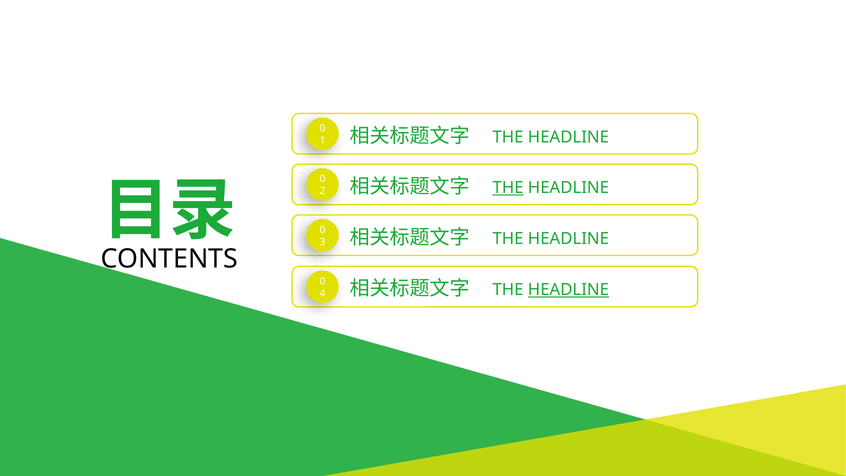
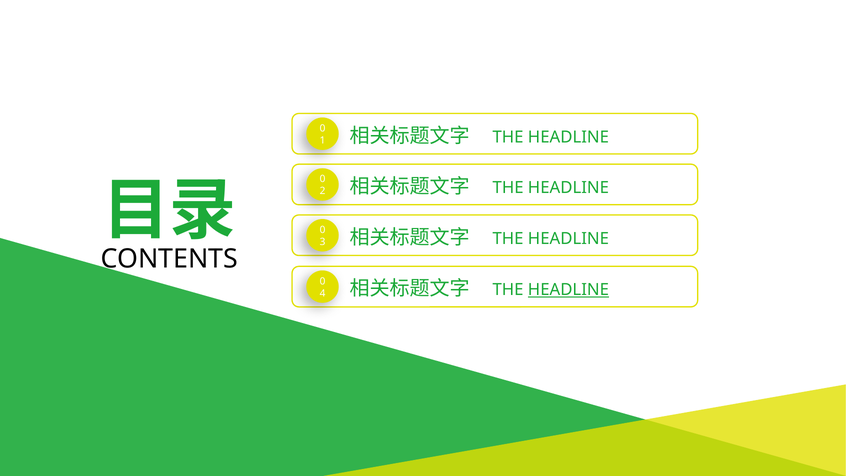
THE at (508, 188) underline: present -> none
